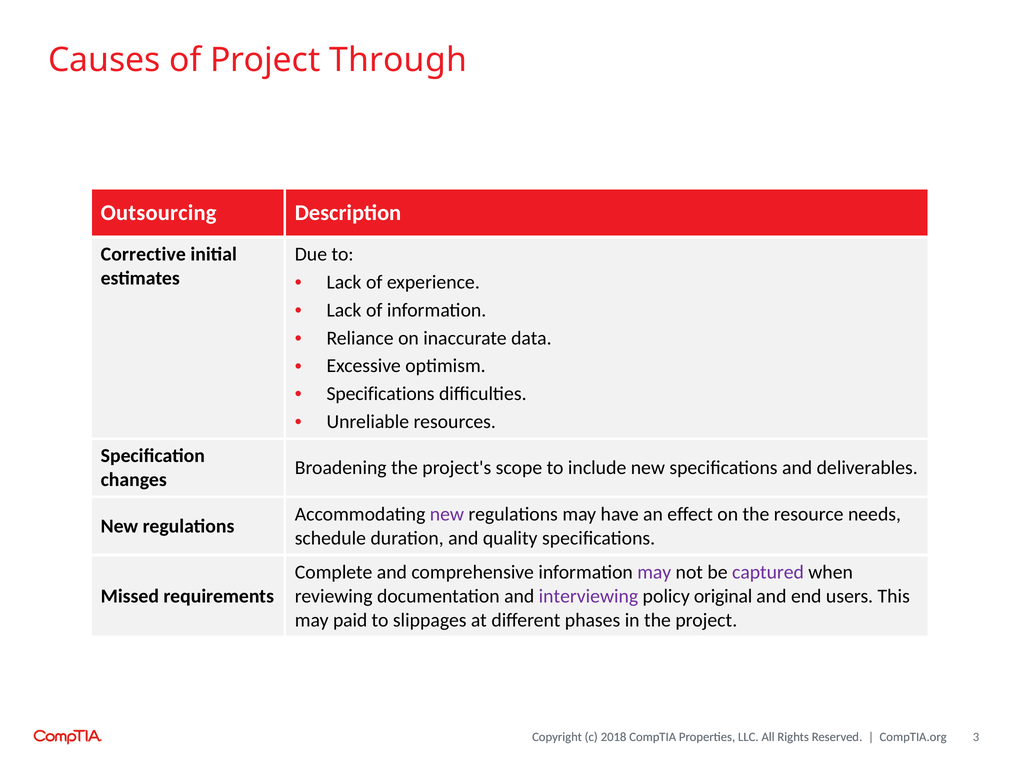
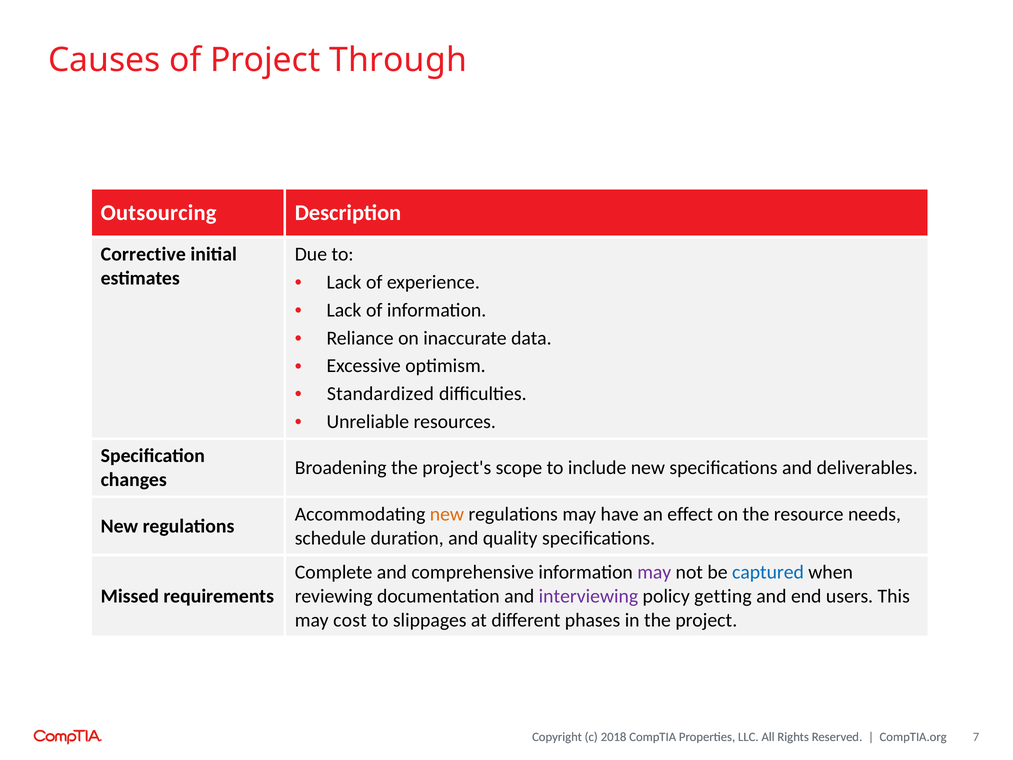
Specifications at (381, 394): Specifications -> Standardized
new at (447, 514) colour: purple -> orange
captured colour: purple -> blue
original: original -> getting
paid: paid -> cost
3: 3 -> 7
